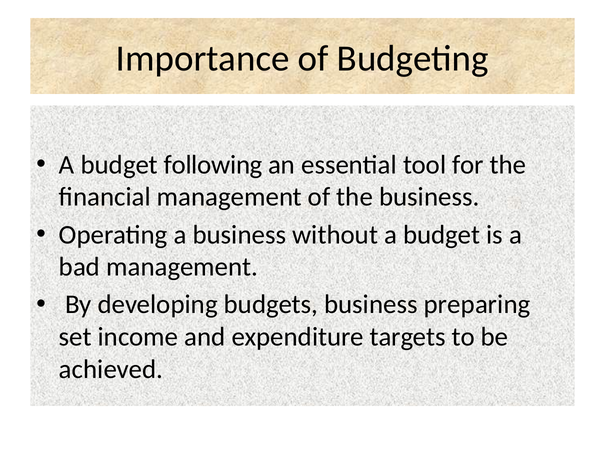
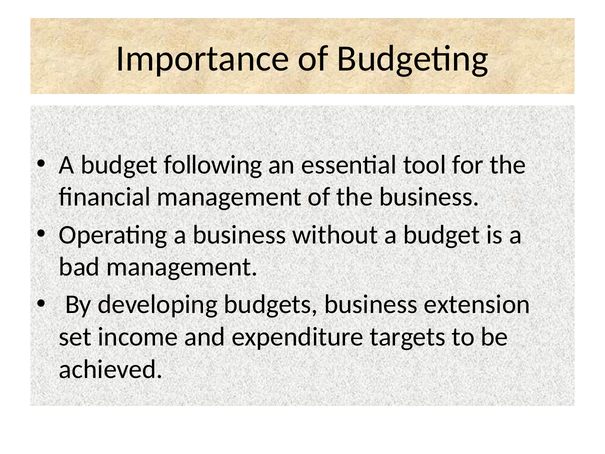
preparing: preparing -> extension
